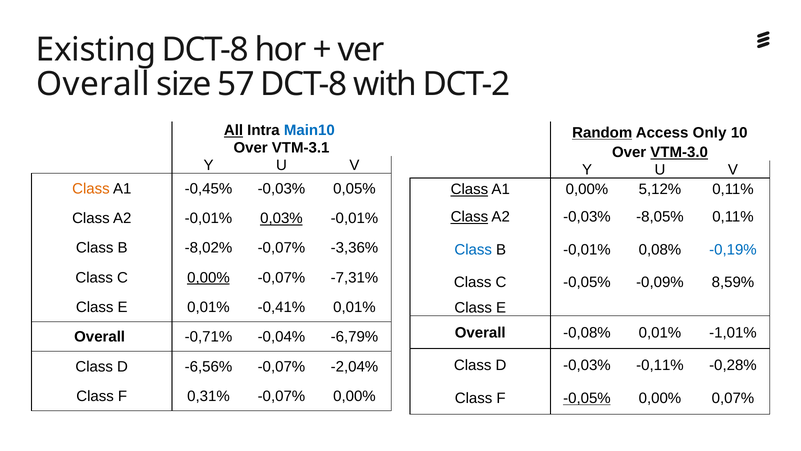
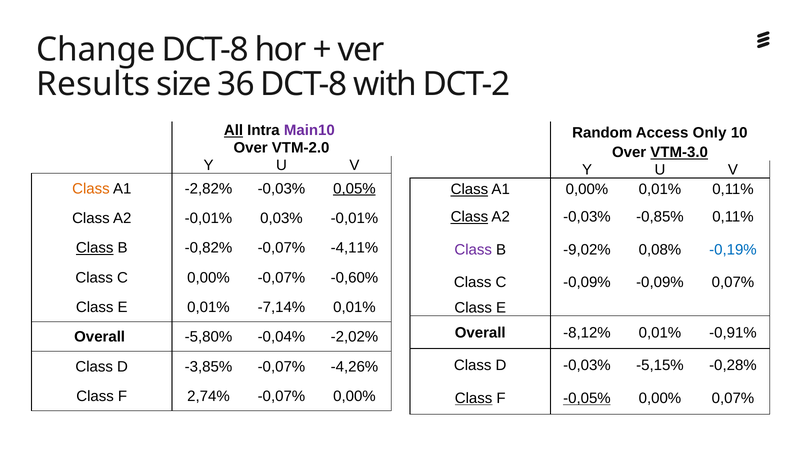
Existing: Existing -> Change
Overall at (93, 84): Overall -> Results
57: 57 -> 36
Main10 colour: blue -> purple
Random underline: present -> none
VTM-3.1: VTM-3.1 -> VTM-2.0
-0,45%: -0,45% -> -2,82%
0,05% underline: none -> present
0,00% 5,12%: 5,12% -> 0,01%
-8,05%: -8,05% -> -0,85%
0,03% underline: present -> none
Class at (95, 248) underline: none -> present
-8,02%: -8,02% -> -0,82%
-3,36%: -3,36% -> -4,11%
Class at (473, 249) colour: blue -> purple
B -0,01%: -0,01% -> -9,02%
0,00% at (208, 277) underline: present -> none
-7,31%: -7,31% -> -0,60%
C -0,05%: -0,05% -> -0,09%
-0,09% 8,59%: 8,59% -> 0,07%
-0,41%: -0,41% -> -7,14%
-0,08%: -0,08% -> -8,12%
-1,01%: -1,01% -> -0,91%
-0,71%: -0,71% -> -5,80%
-6,79%: -6,79% -> -2,02%
-0,11%: -0,11% -> -5,15%
-6,56%: -6,56% -> -3,85%
-2,04%: -2,04% -> -4,26%
0,31%: 0,31% -> 2,74%
Class at (474, 398) underline: none -> present
